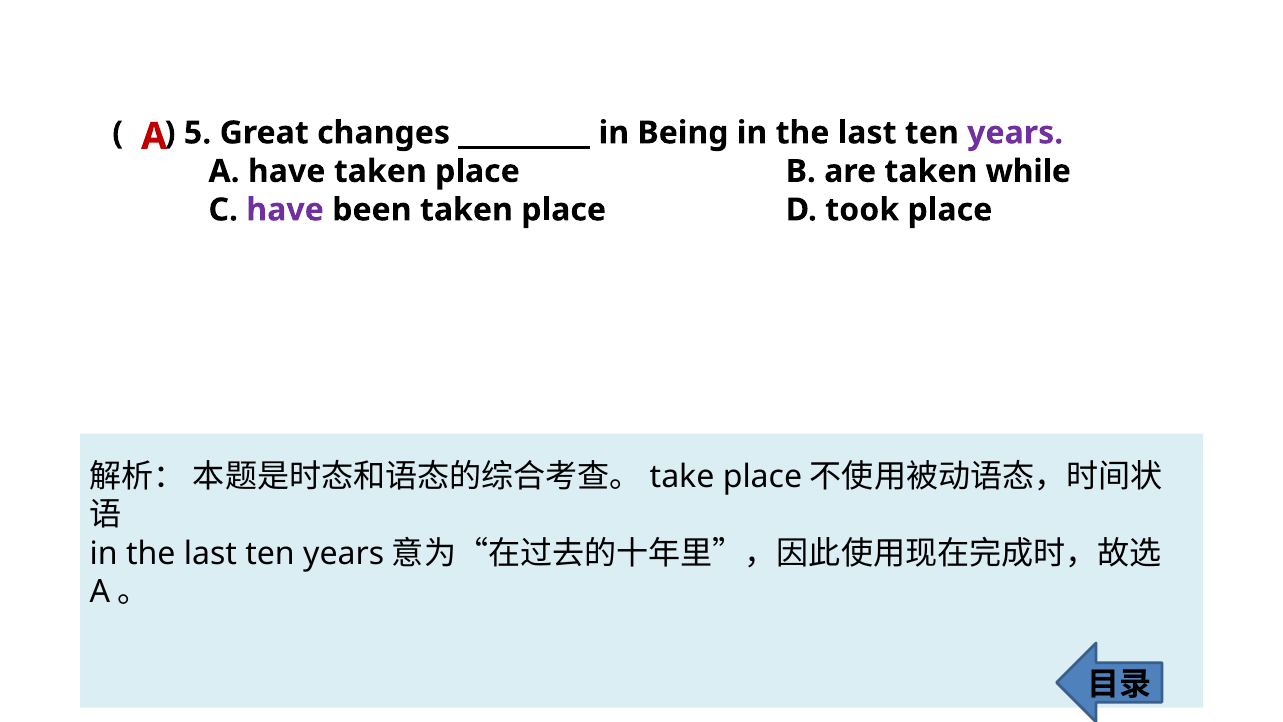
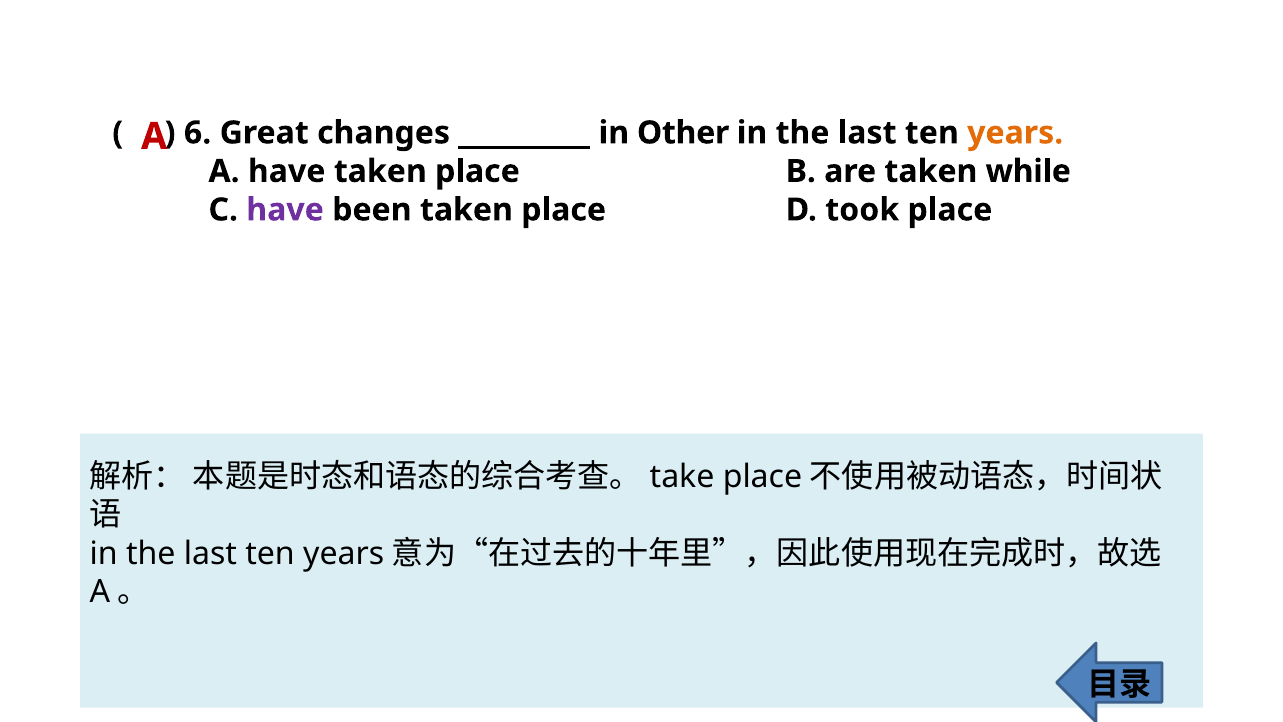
5: 5 -> 6
Being: Being -> Other
years at (1015, 133) colour: purple -> orange
